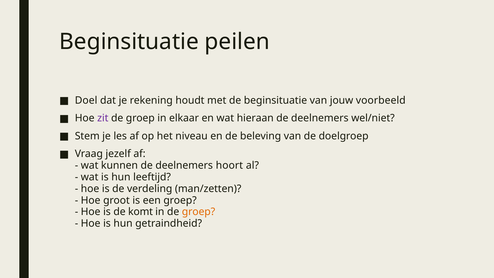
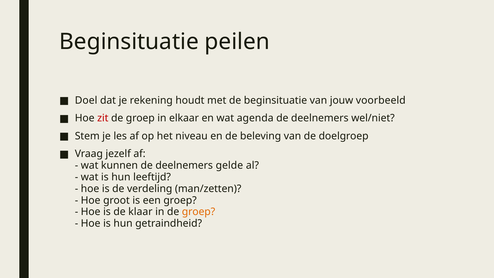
zit colour: purple -> red
hieraan: hieraan -> agenda
hoort: hoort -> gelde
komt: komt -> klaar
